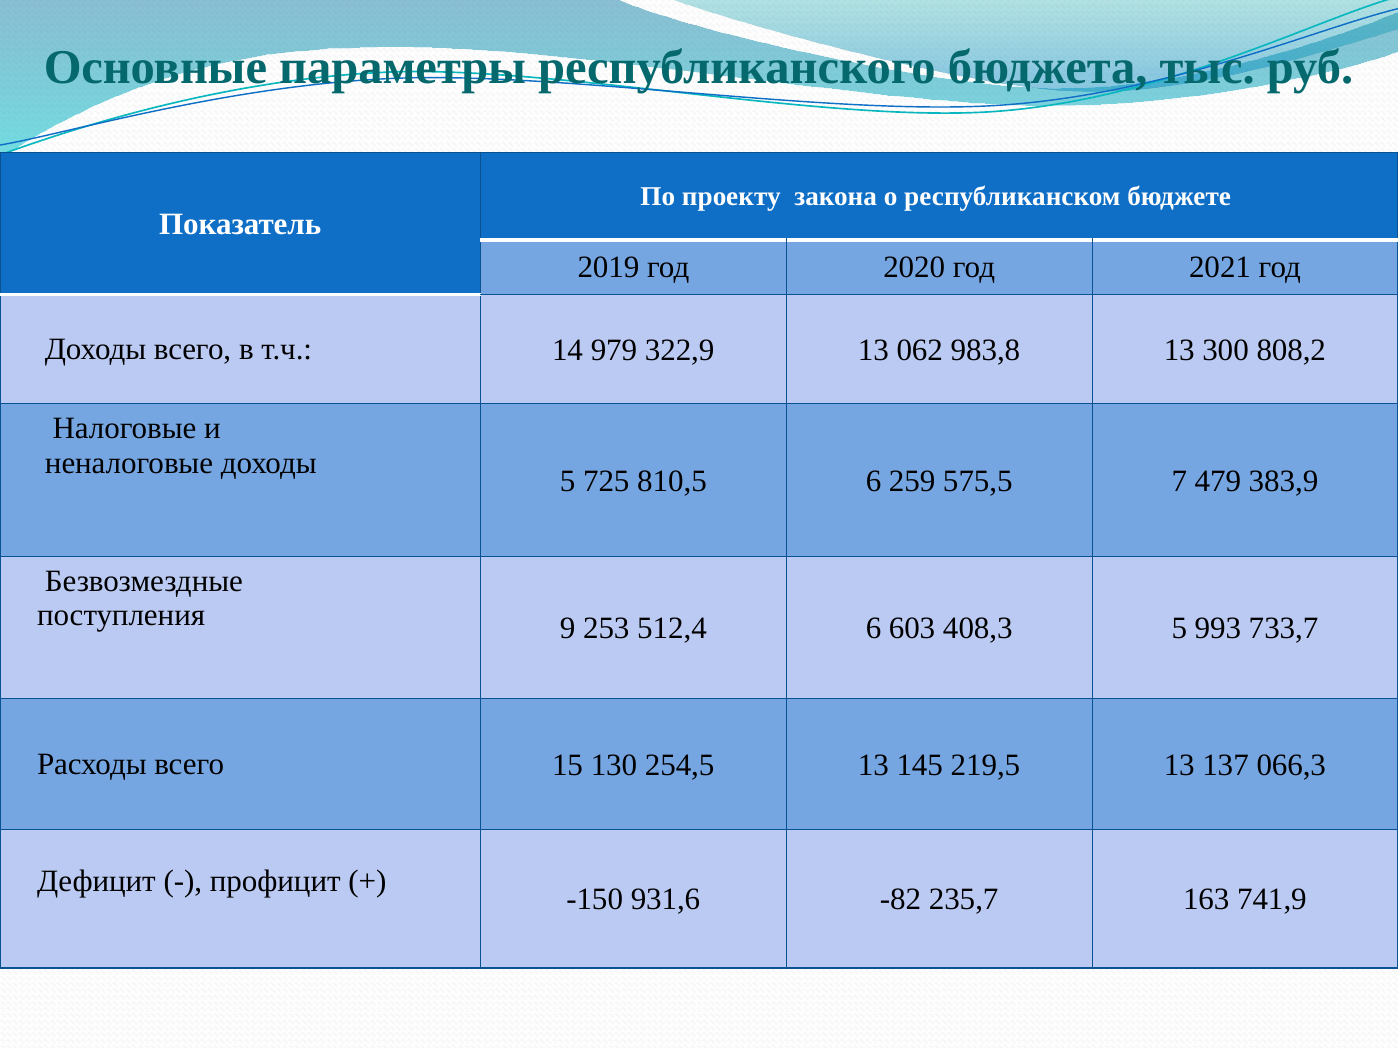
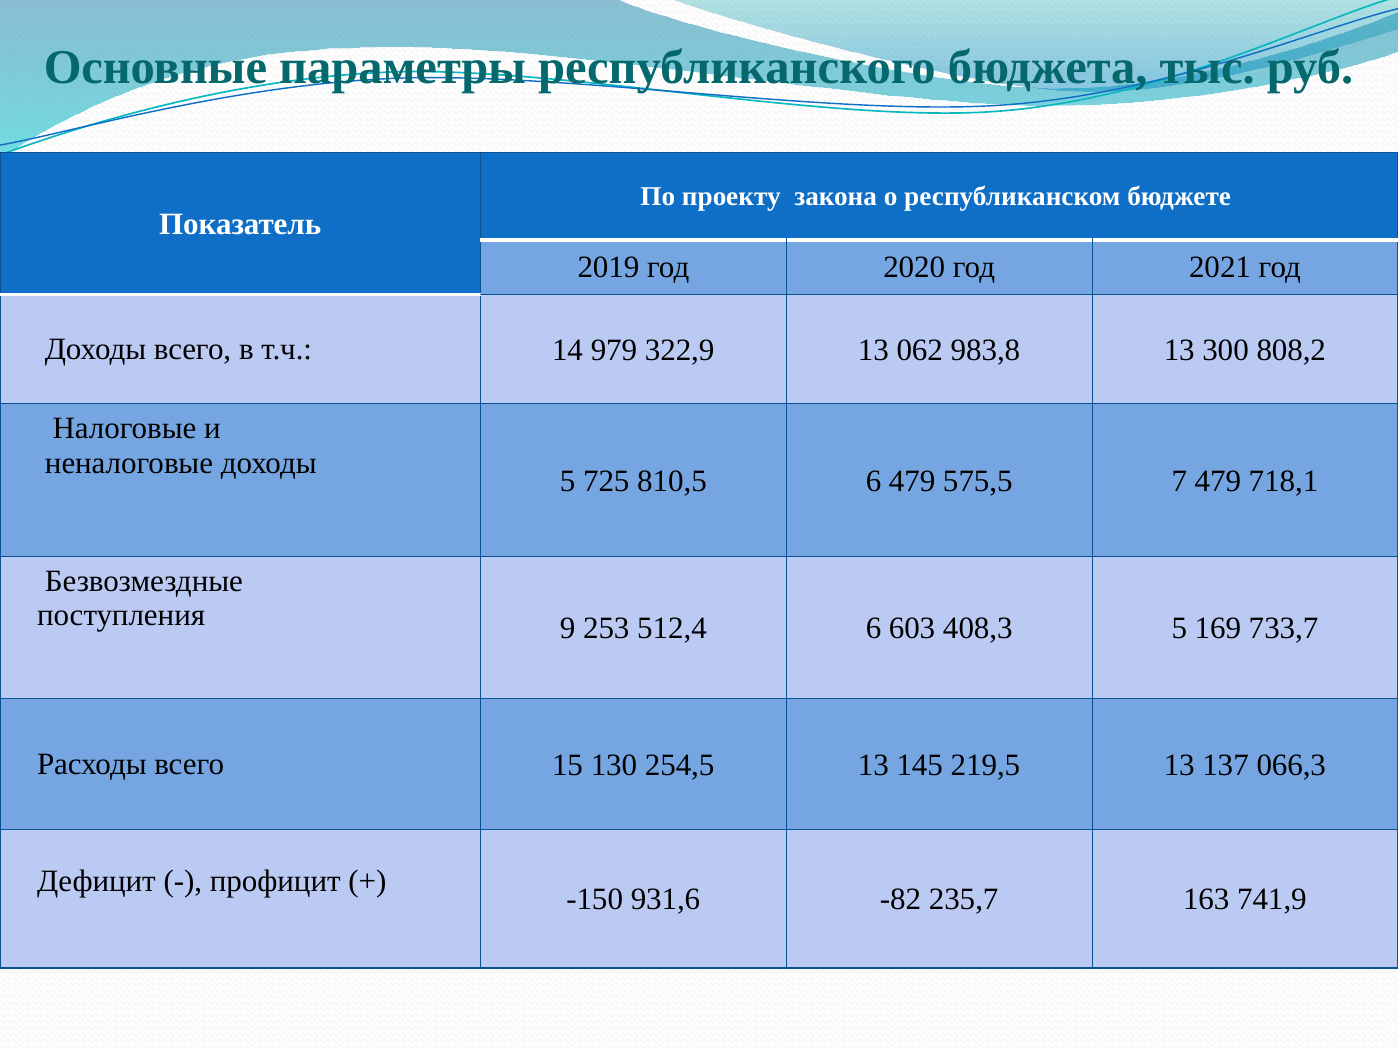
6 259: 259 -> 479
383,9: 383,9 -> 718,1
993: 993 -> 169
